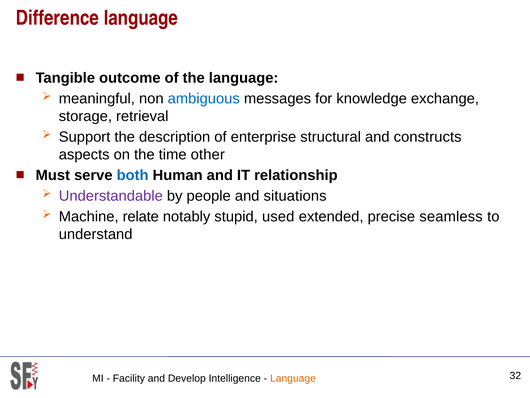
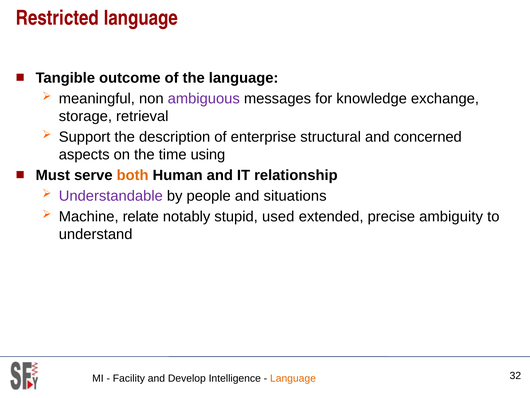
Difference: Difference -> Restricted
ambiguous colour: blue -> purple
constructs: constructs -> concerned
other: other -> using
both colour: blue -> orange
seamless: seamless -> ambiguity
